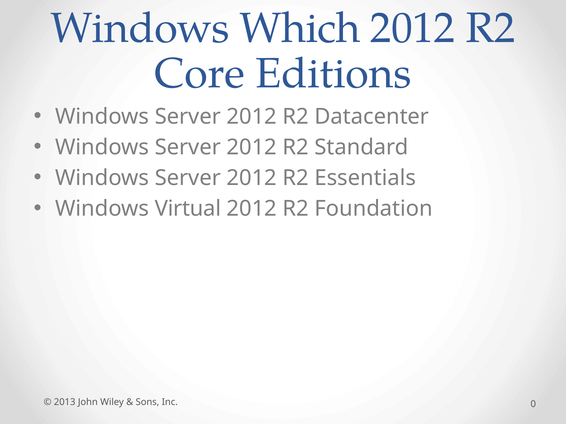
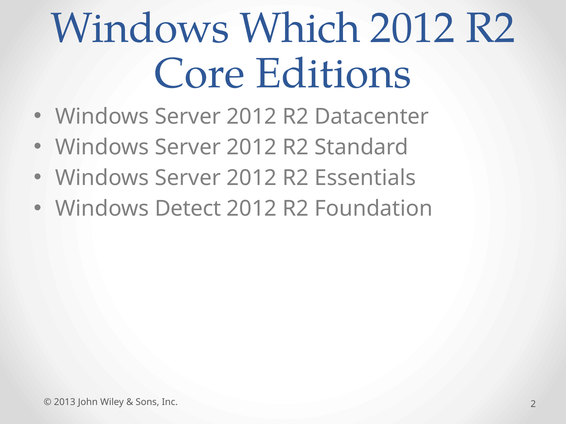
Virtual: Virtual -> Detect
0: 0 -> 2
